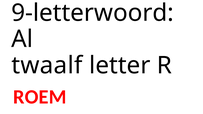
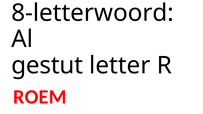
9-letterwoord: 9-letterwoord -> 8-letterwoord
twaalf: twaalf -> gestut
